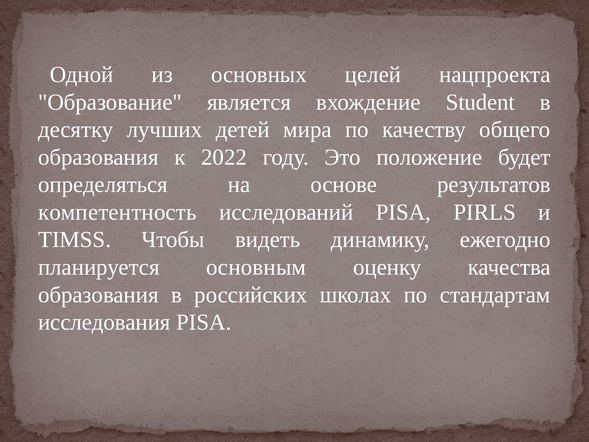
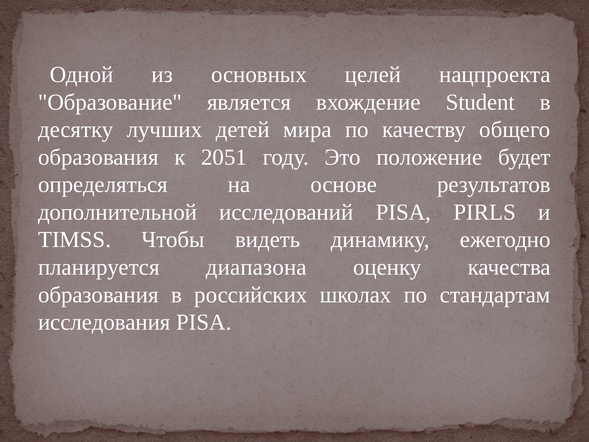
2022: 2022 -> 2051
компетентность: компетентность -> дополнительной
основным: основным -> диапазона
